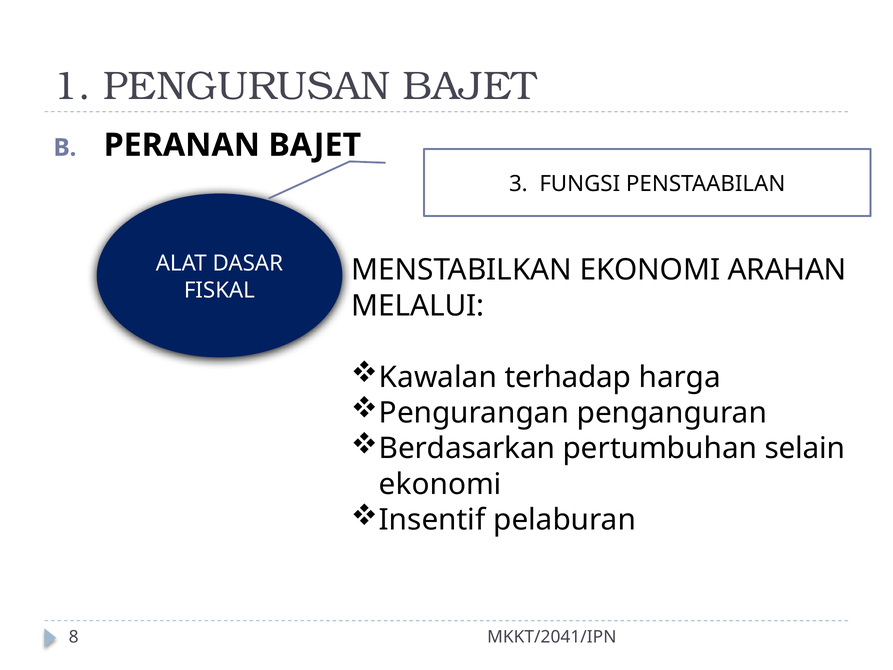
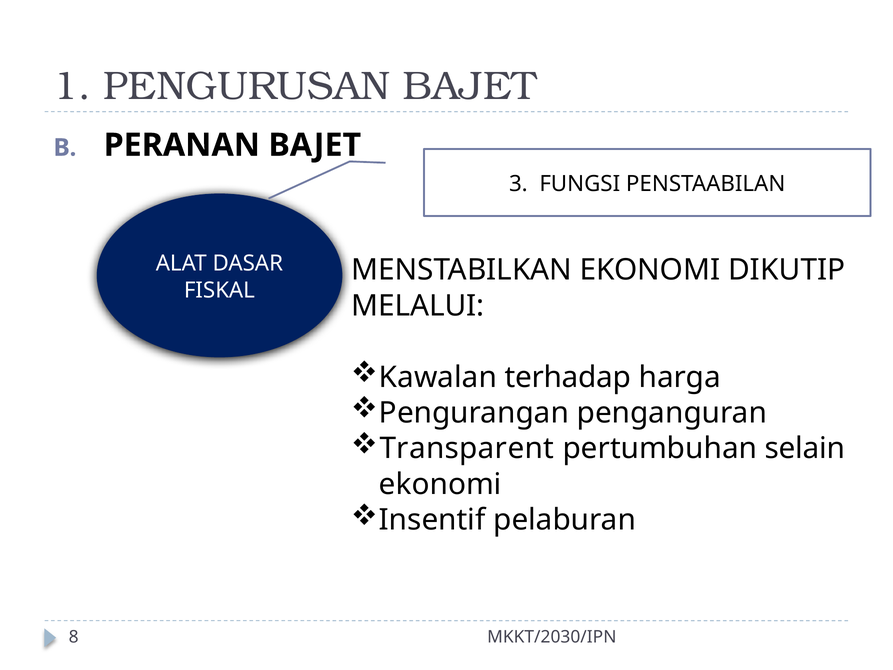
ARAHAN: ARAHAN -> DIKUTIP
Berdasarkan: Berdasarkan -> Transparent
MKKT/2041/IPN: MKKT/2041/IPN -> MKKT/2030/IPN
